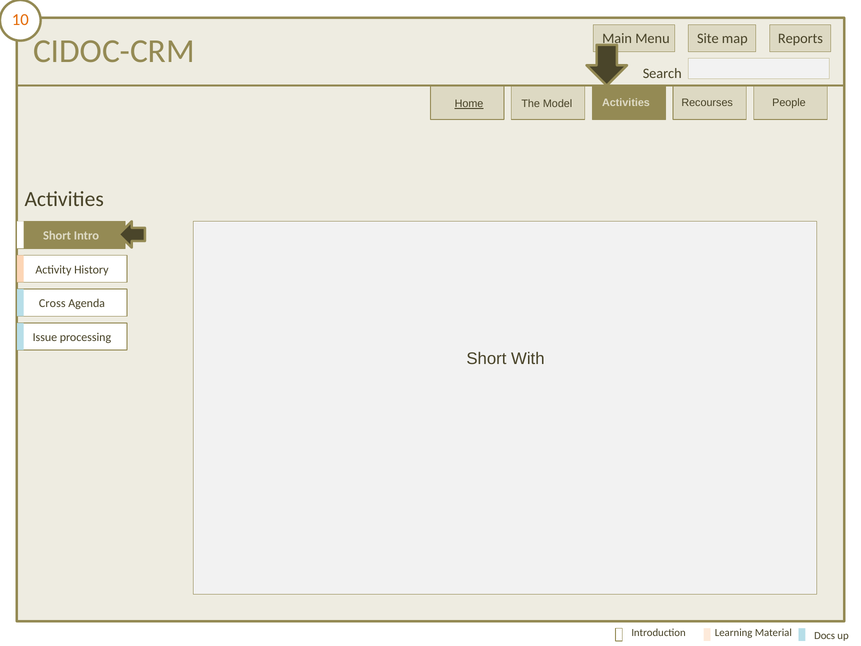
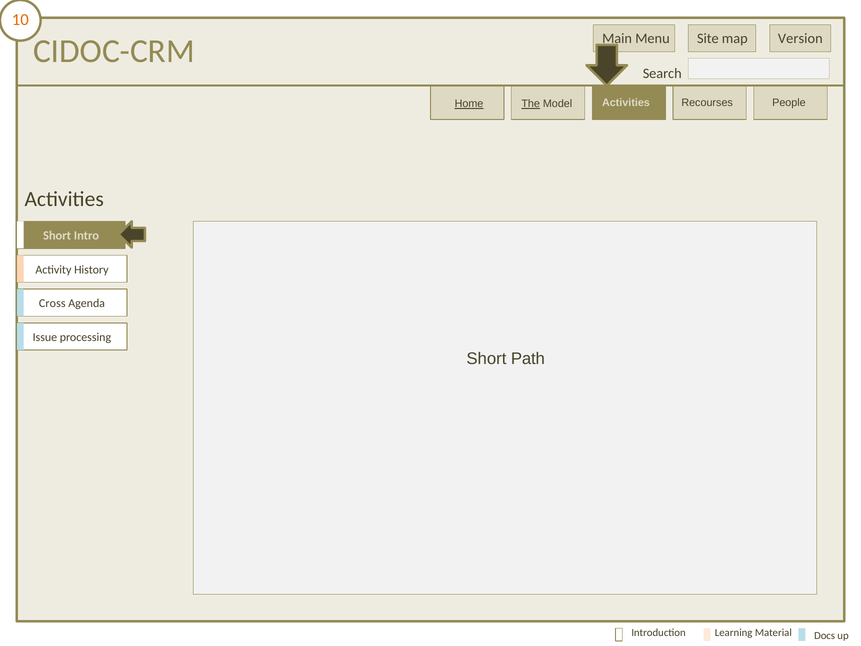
Reports: Reports -> Version
The underline: none -> present
With: With -> Path
